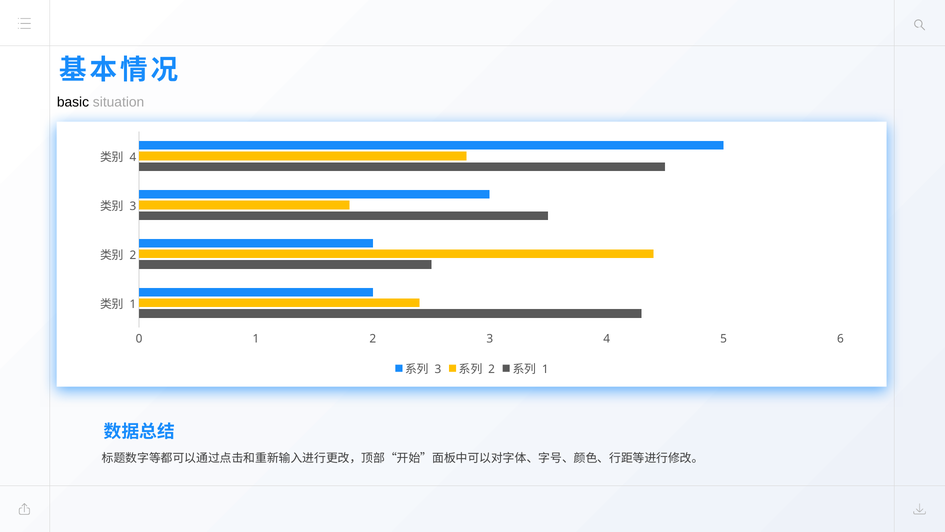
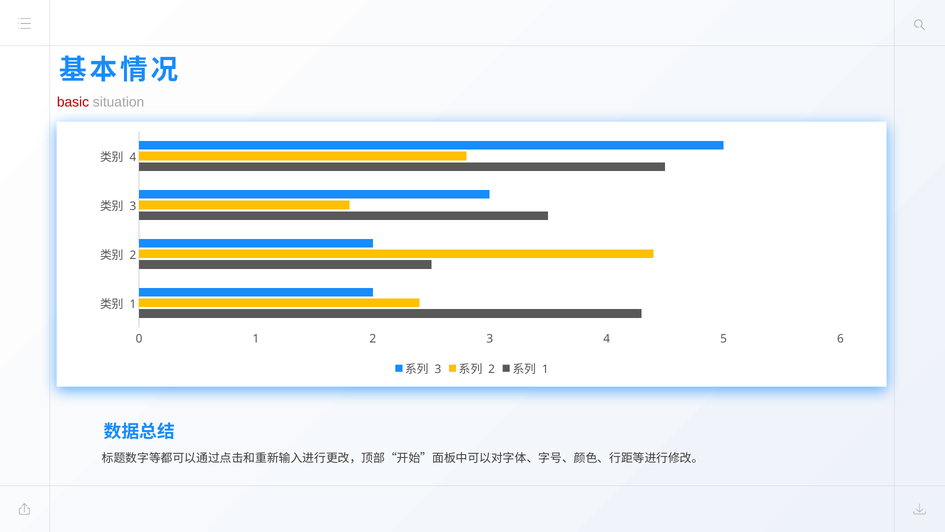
basic colour: black -> red
